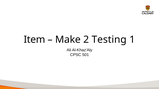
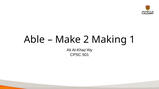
Item: Item -> Able
Testing: Testing -> Making
